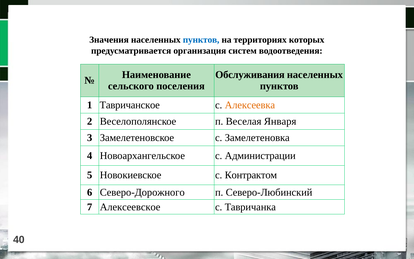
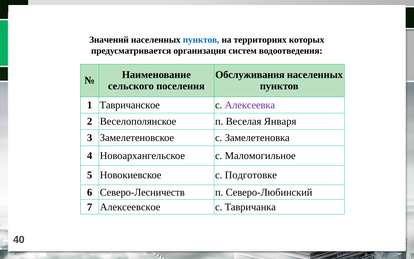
Значения: Значения -> Значений
Алексеевка colour: orange -> purple
Администрации: Администрации -> Маломогильное
Контрактом: Контрактом -> Подготовке
Северо-Дорожного: Северо-Дорожного -> Северо-Лесничеств
